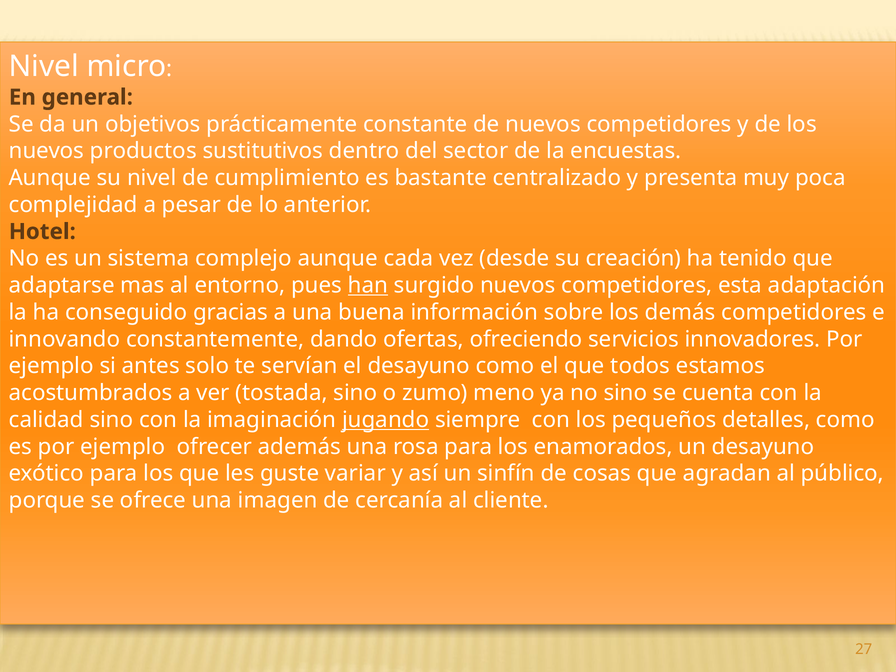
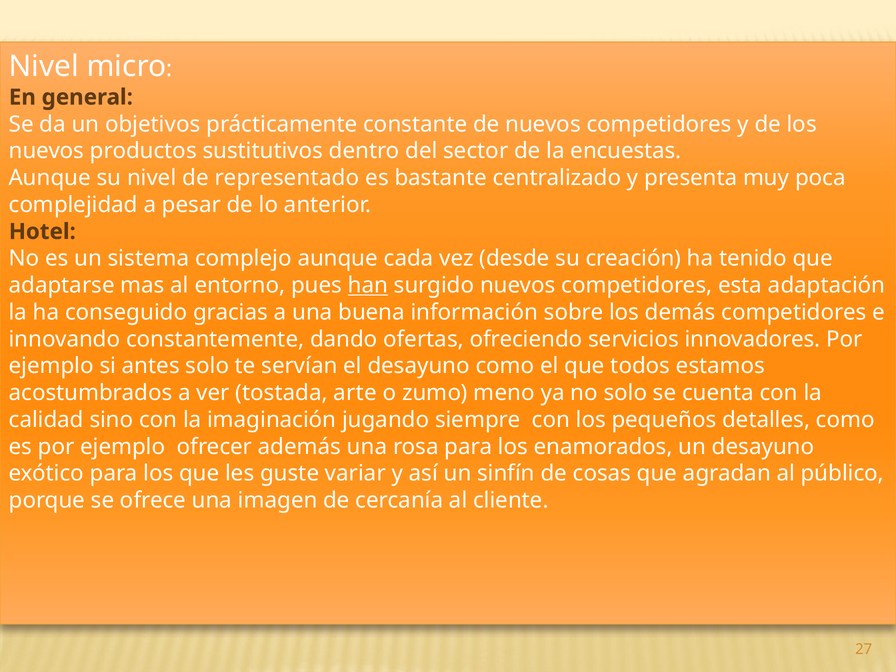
cumplimiento: cumplimiento -> representado
tostada sino: sino -> arte
no sino: sino -> solo
jugando underline: present -> none
